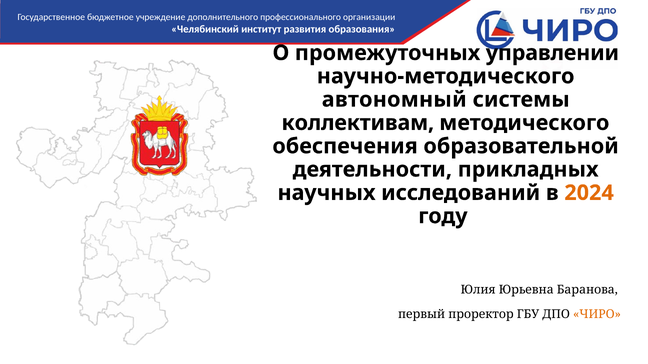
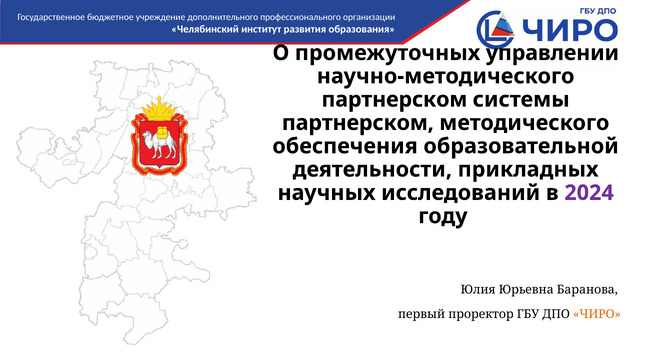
автономный at (394, 100): автономный -> партнерском
коллективам at (358, 123): коллективам -> партнерском
2024 colour: orange -> purple
